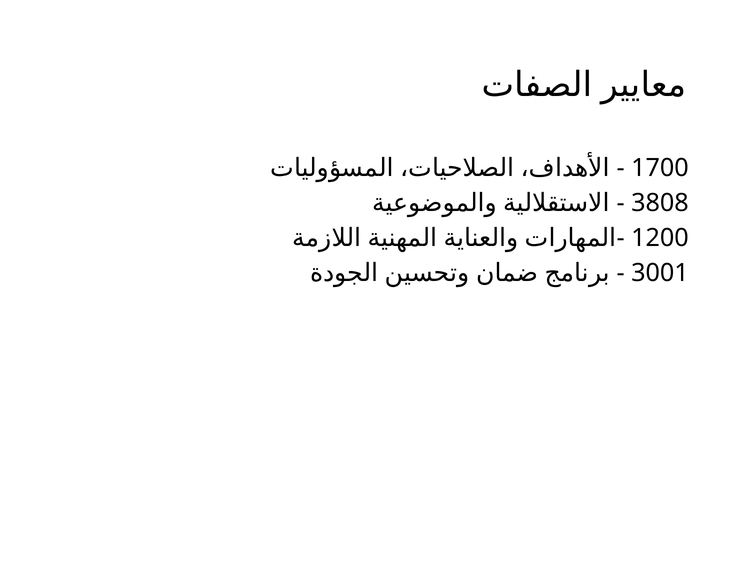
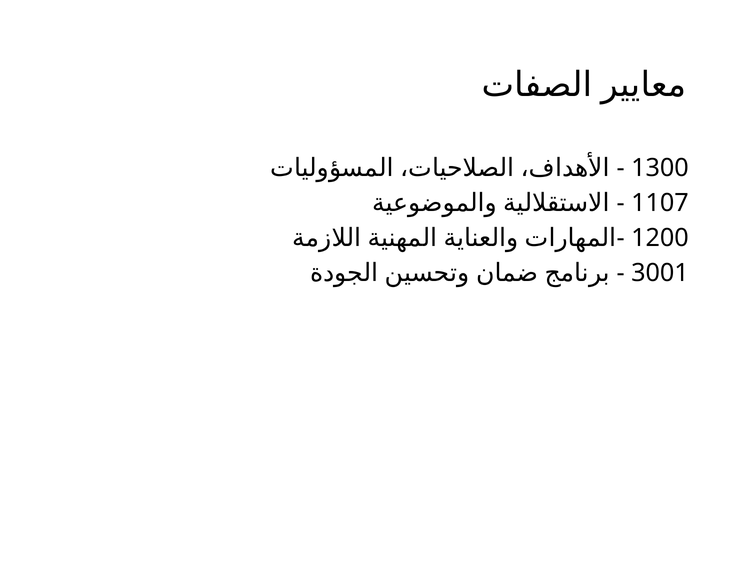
1700: 1700 -> 1300
3808: 3808 -> 1107
